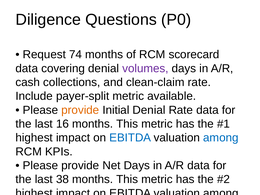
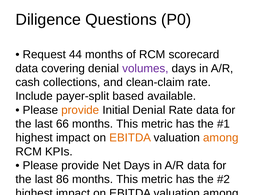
74: 74 -> 44
payer-split metric: metric -> based
16: 16 -> 66
EBITDA at (130, 138) colour: blue -> orange
among at (221, 138) colour: blue -> orange
38: 38 -> 86
